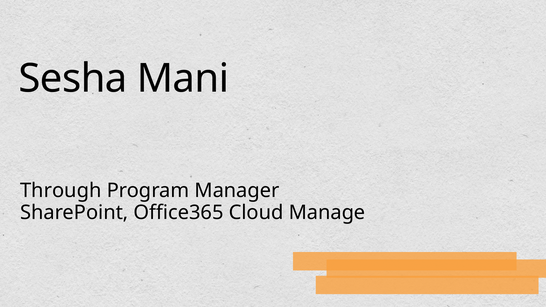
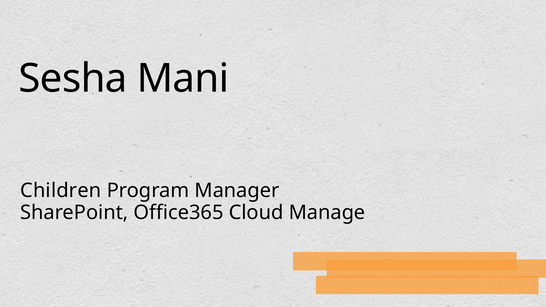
Through: Through -> Children
